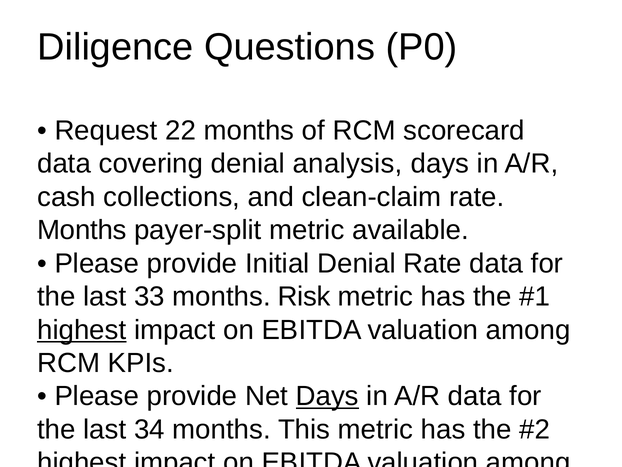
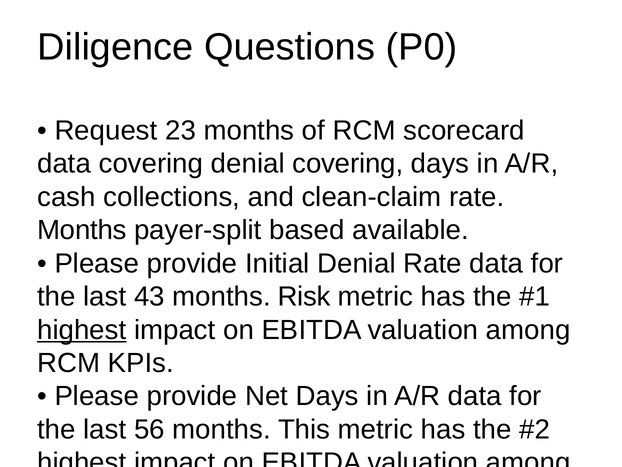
22: 22 -> 23
denial analysis: analysis -> covering
payer-split metric: metric -> based
33: 33 -> 43
Days at (327, 396) underline: present -> none
34: 34 -> 56
